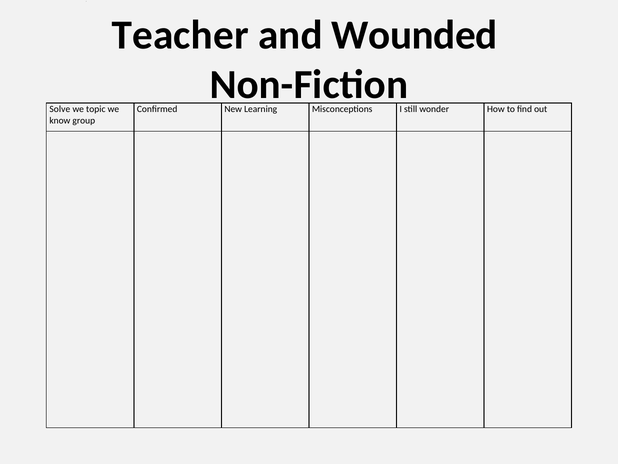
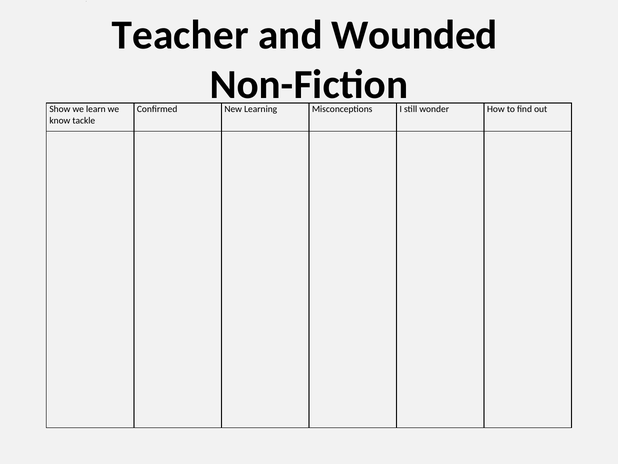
Solve: Solve -> Show
topic: topic -> learn
group: group -> tackle
